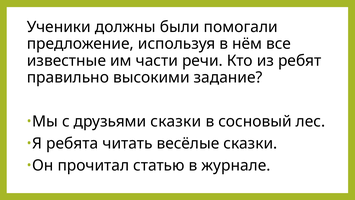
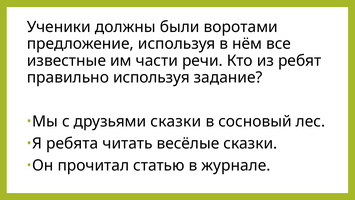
помогали: помогали -> воротами
правильно высокими: высокими -> используя
